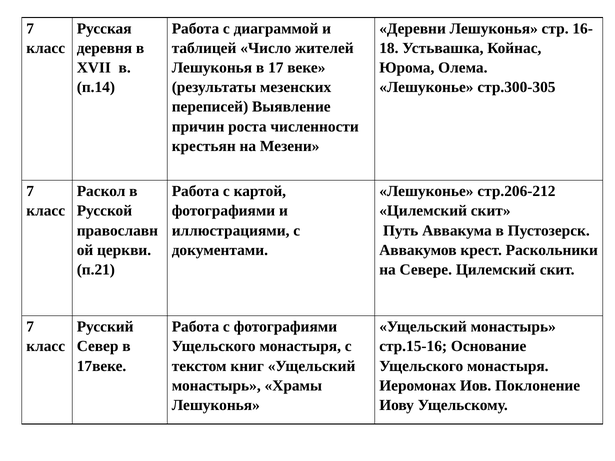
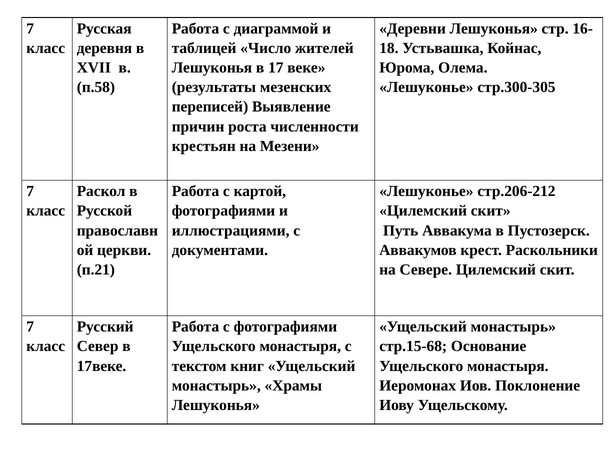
п.14: п.14 -> п.58
стр.15-16: стр.15-16 -> стр.15-68
